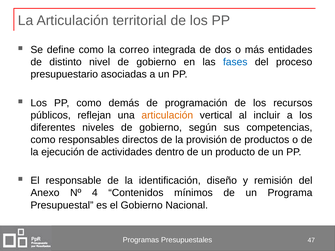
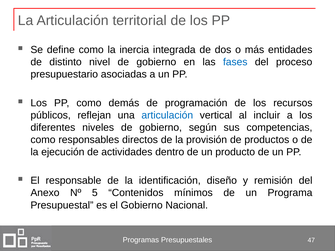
correo: correo -> inercia
articulación at (167, 115) colour: orange -> blue
4: 4 -> 5
